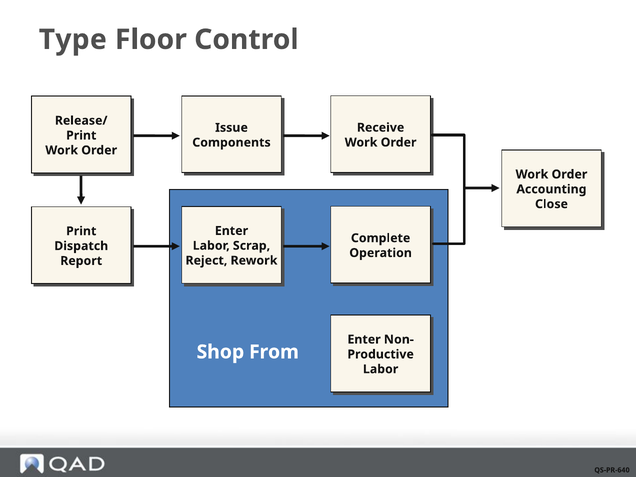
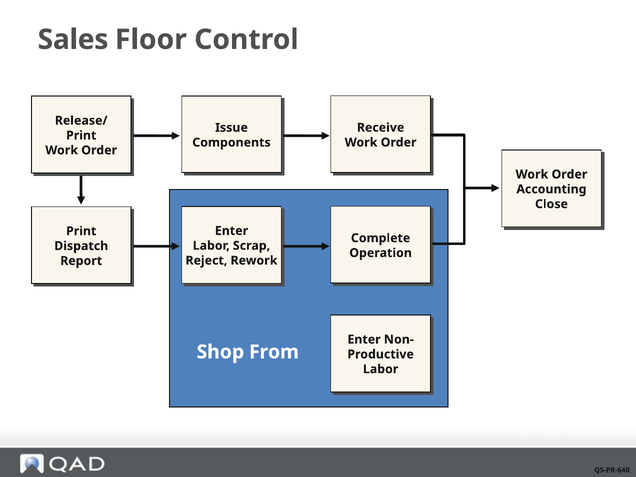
Type: Type -> Sales
